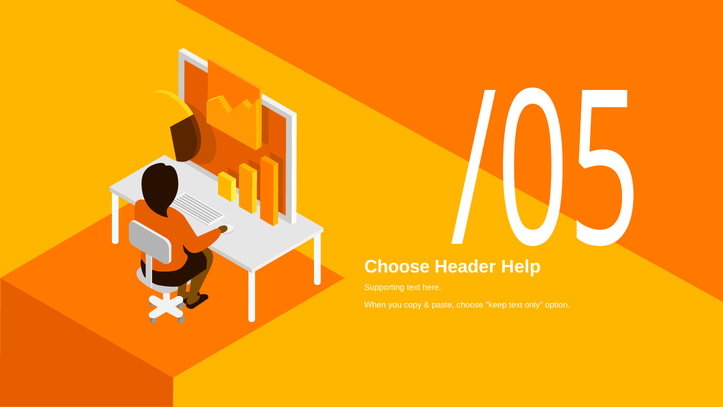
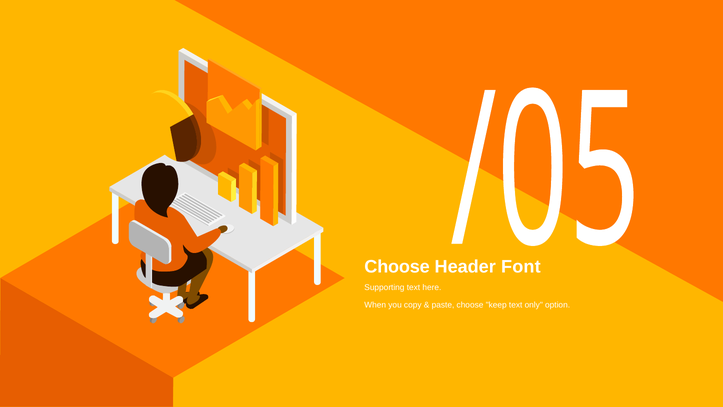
Help: Help -> Font
